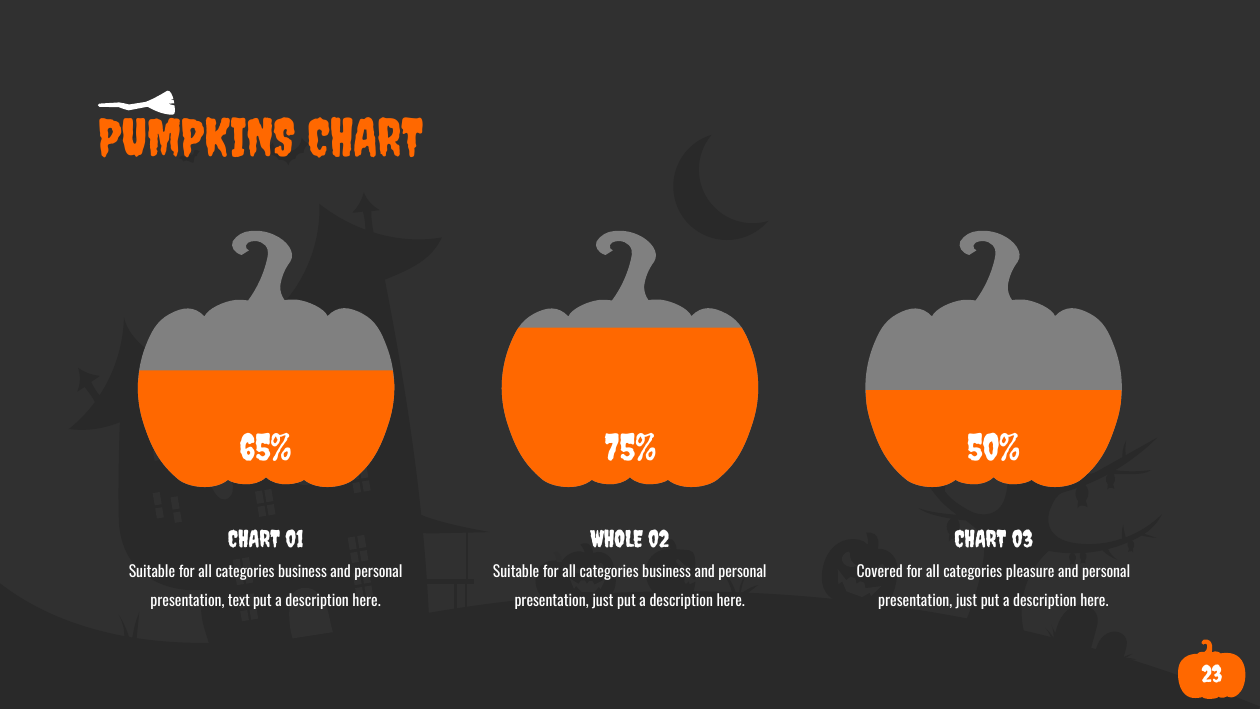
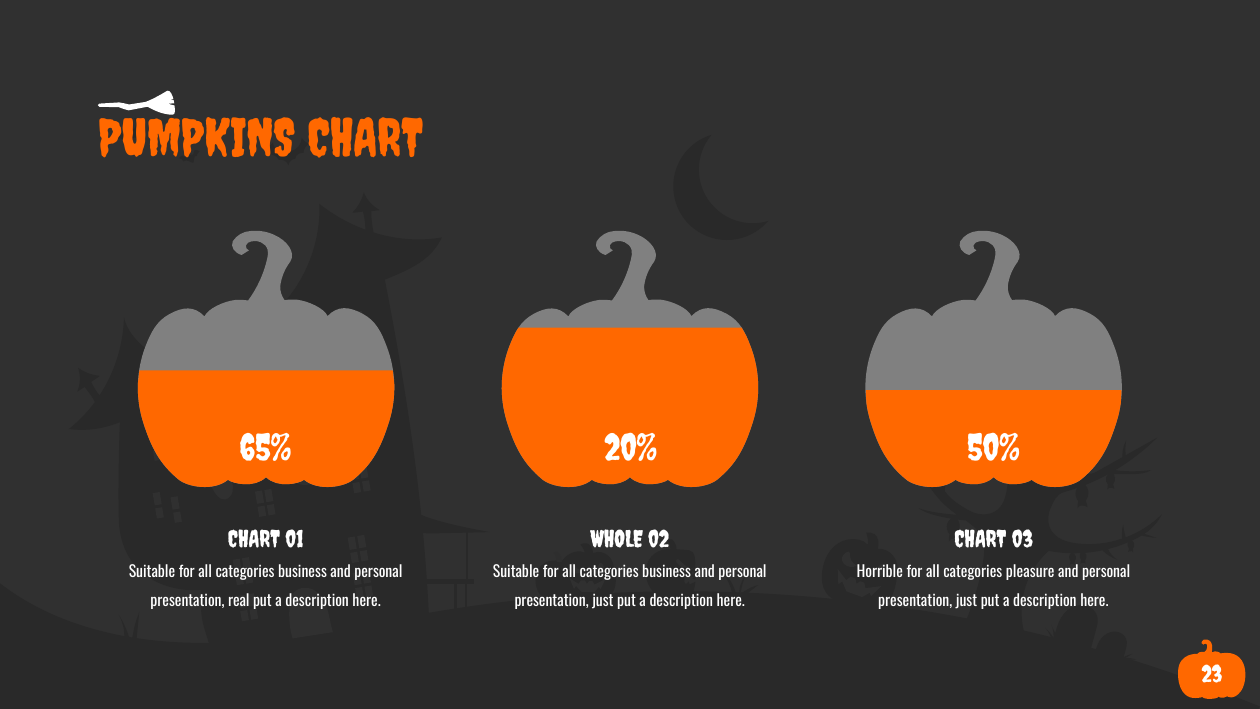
75%: 75% -> 20%
Covered: Covered -> Horrible
text: text -> real
